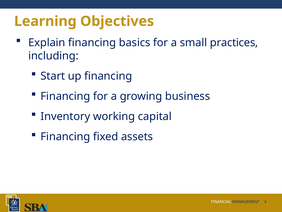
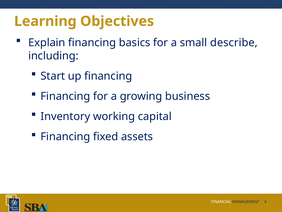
practices: practices -> describe
